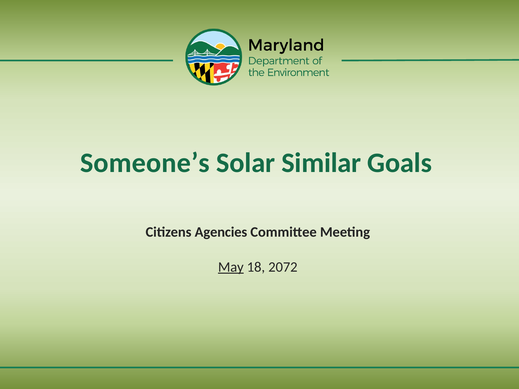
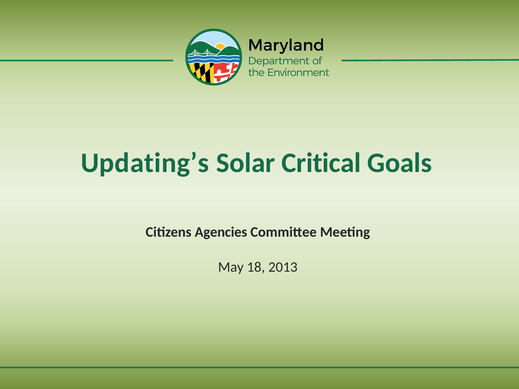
Someone’s: Someone’s -> Updating’s
Similar: Similar -> Critical
May underline: present -> none
2072: 2072 -> 2013
